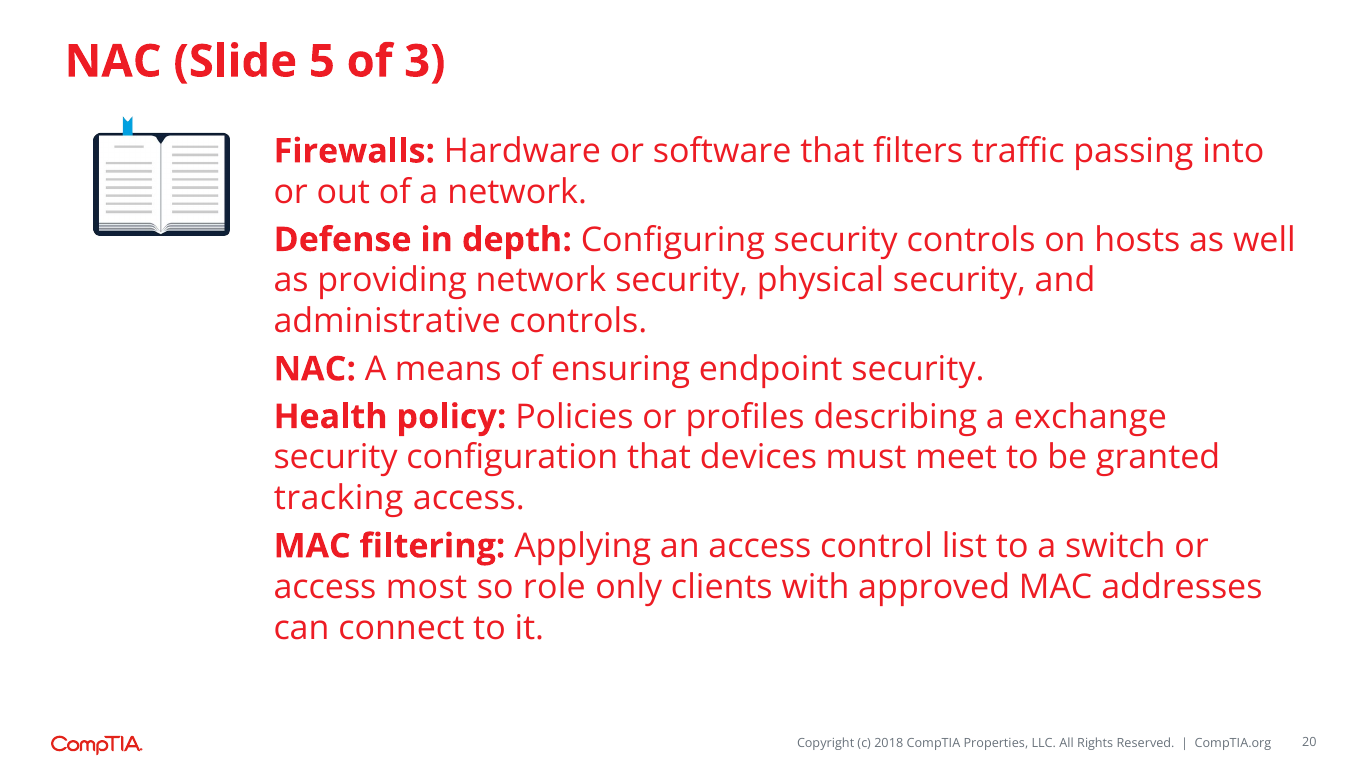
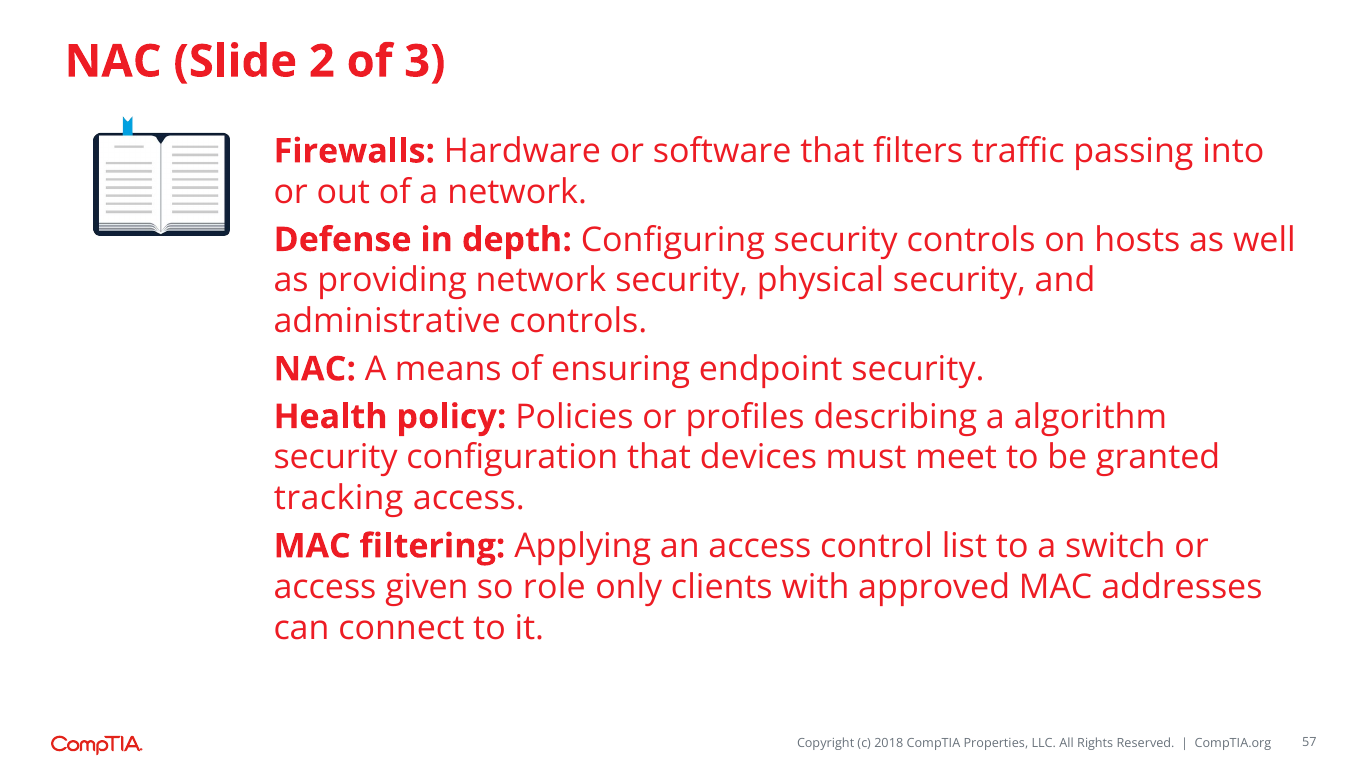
5: 5 -> 2
exchange: exchange -> algorithm
most: most -> given
20: 20 -> 57
